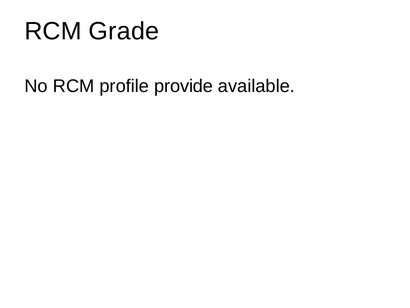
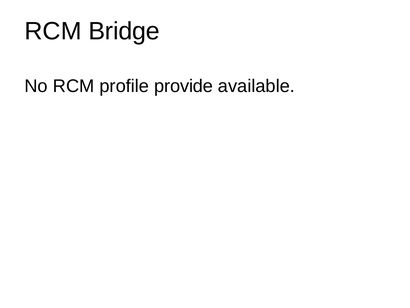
Grade: Grade -> Bridge
